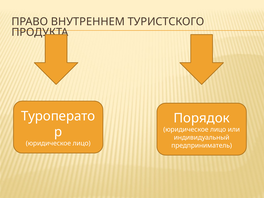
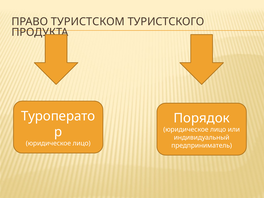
ВНУТРЕННЕМ: ВНУТРЕННЕМ -> ТУРИСТСКОМ
